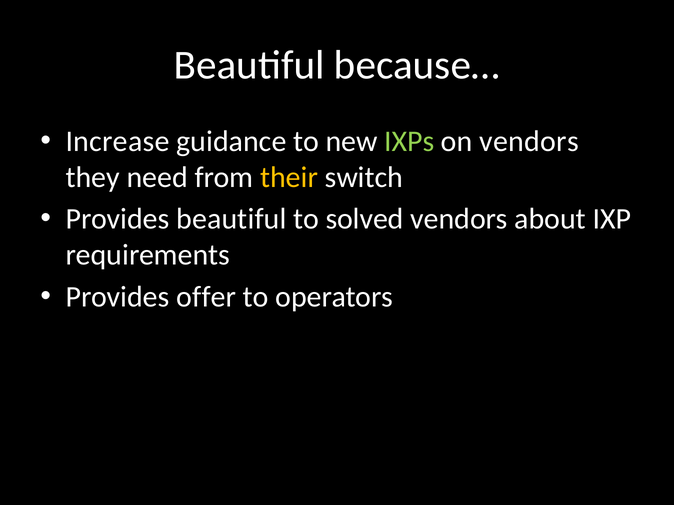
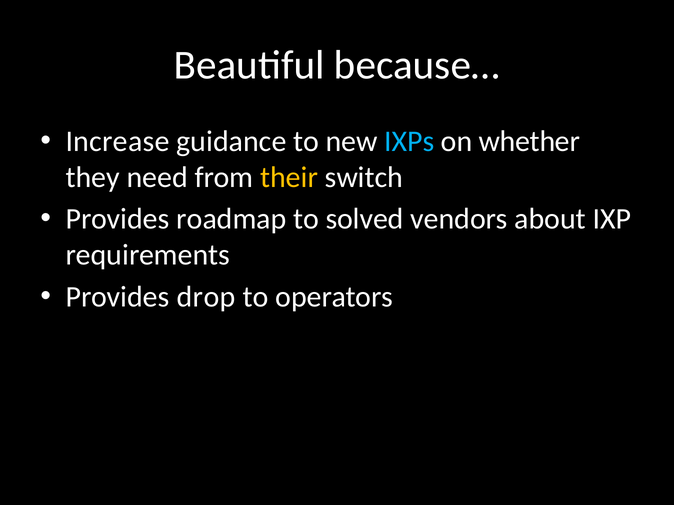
IXPs colour: light green -> light blue
on vendors: vendors -> whether
Provides beautiful: beautiful -> roadmap
offer: offer -> drop
